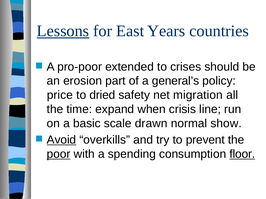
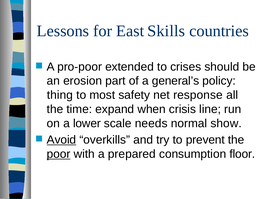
Lessons underline: present -> none
Years: Years -> Skills
price: price -> thing
dried: dried -> most
migration: migration -> response
basic: basic -> lower
drawn: drawn -> needs
spending: spending -> prepared
floor underline: present -> none
